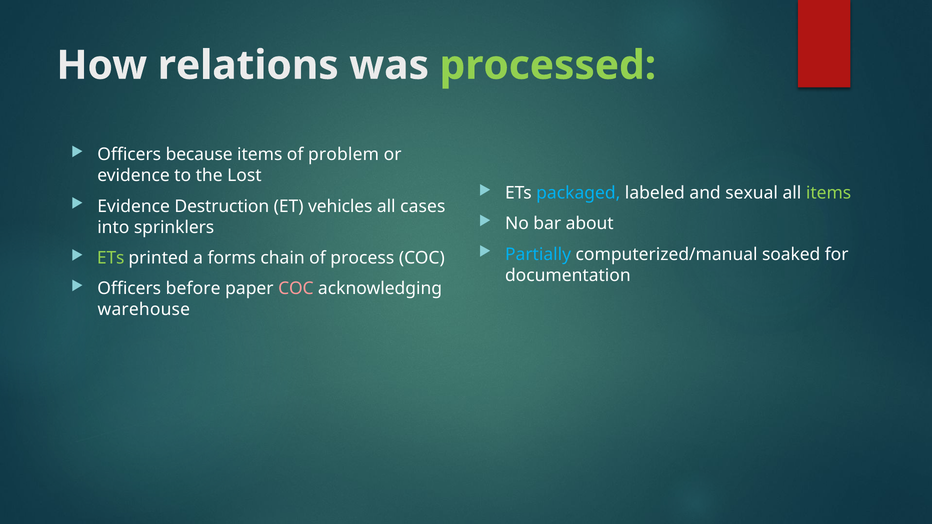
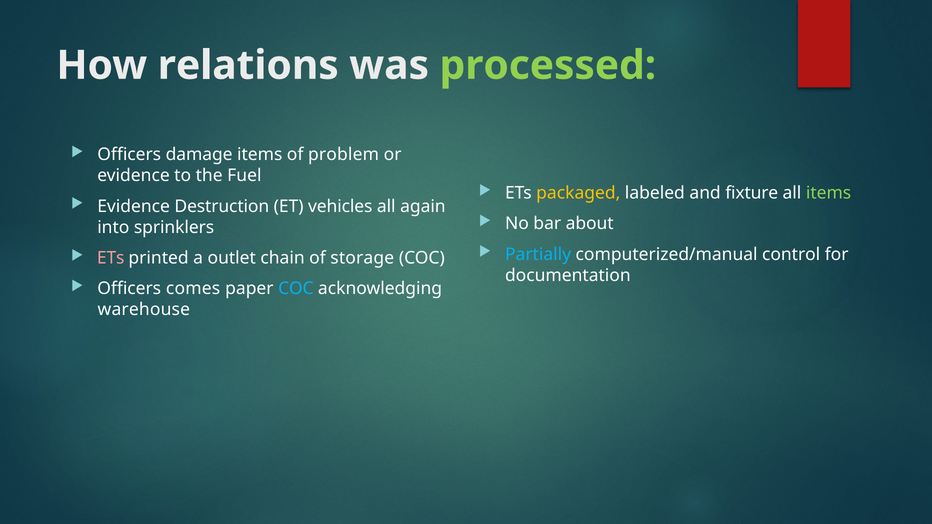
because: because -> damage
Lost: Lost -> Fuel
packaged colour: light blue -> yellow
sexual: sexual -> fixture
cases: cases -> again
soaked: soaked -> control
ETs at (111, 258) colour: light green -> pink
forms: forms -> outlet
process: process -> storage
before: before -> comes
COC at (296, 289) colour: pink -> light blue
